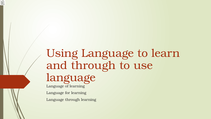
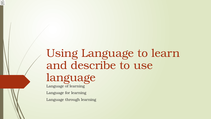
and through: through -> describe
